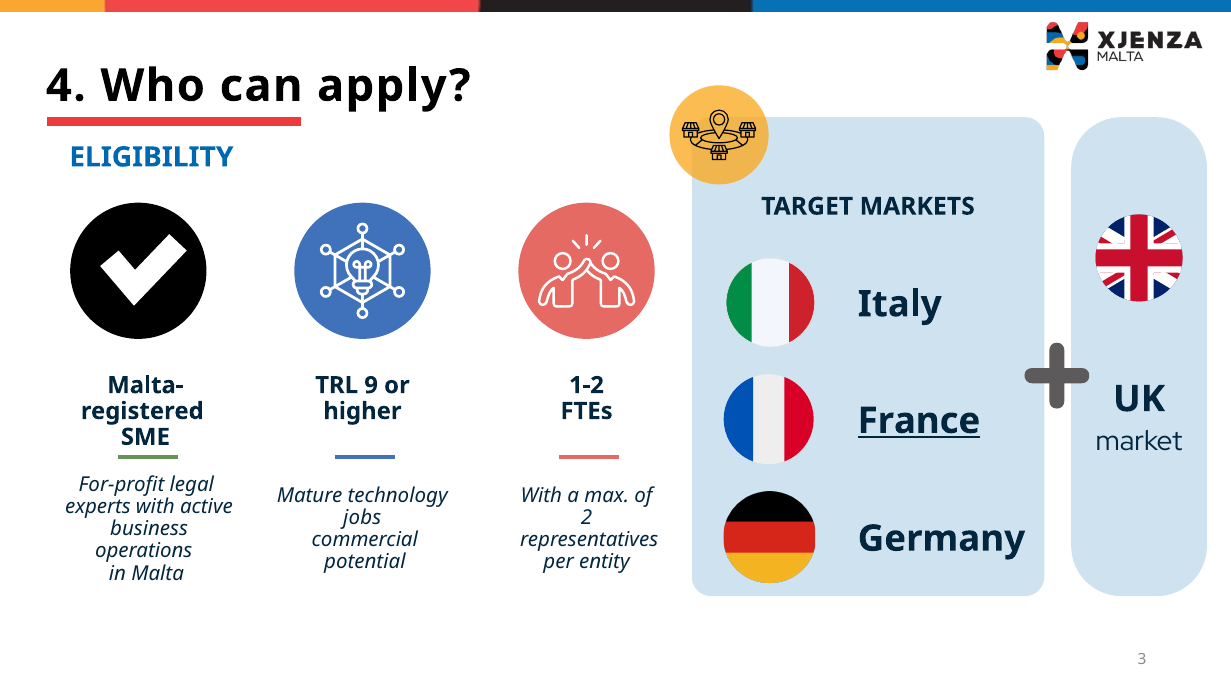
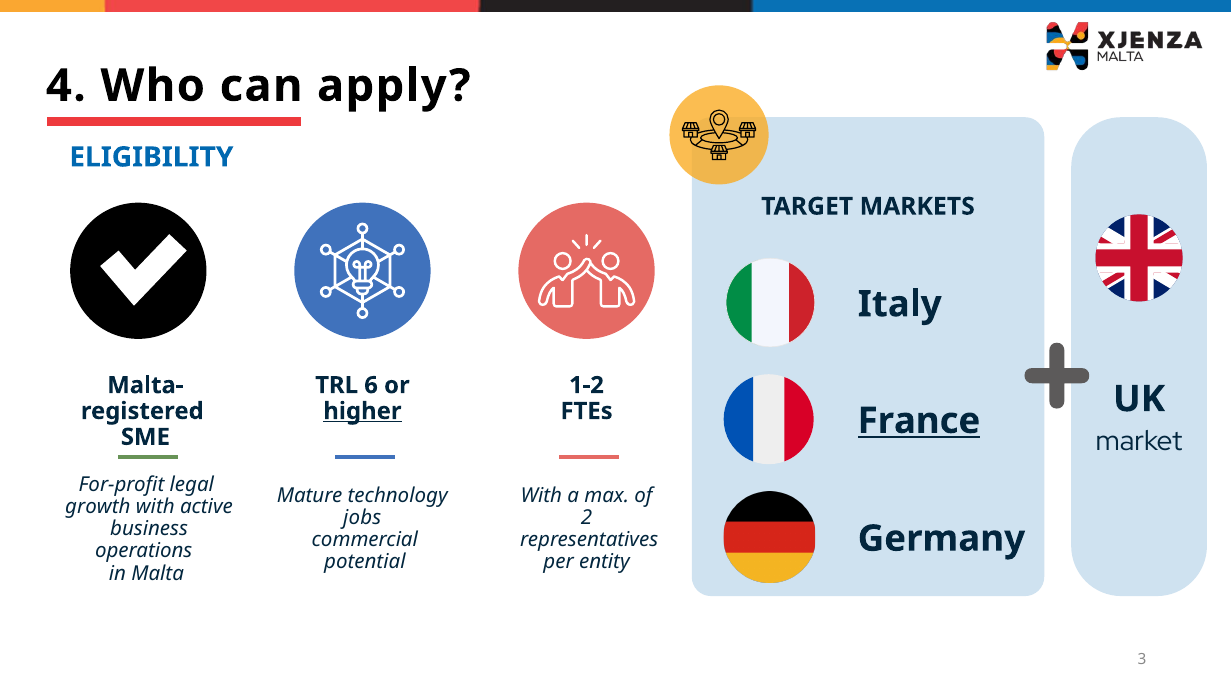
9: 9 -> 6
higher underline: none -> present
experts: experts -> growth
